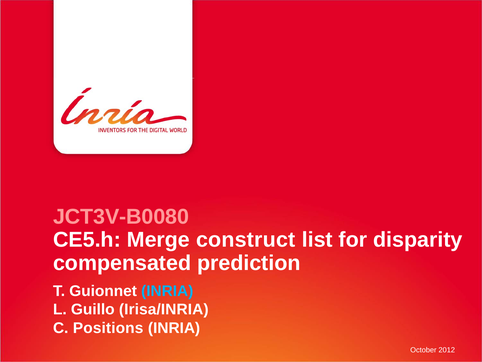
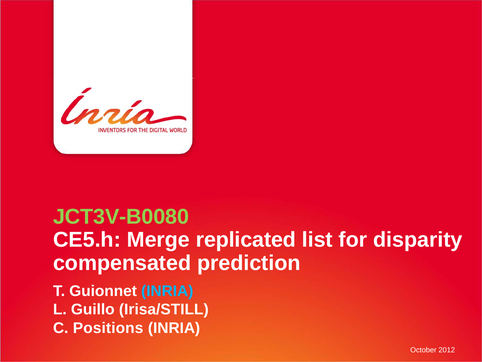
JCT3V-B0080 colour: pink -> light green
construct: construct -> replicated
Irisa/INRIA: Irisa/INRIA -> Irisa/STILL
